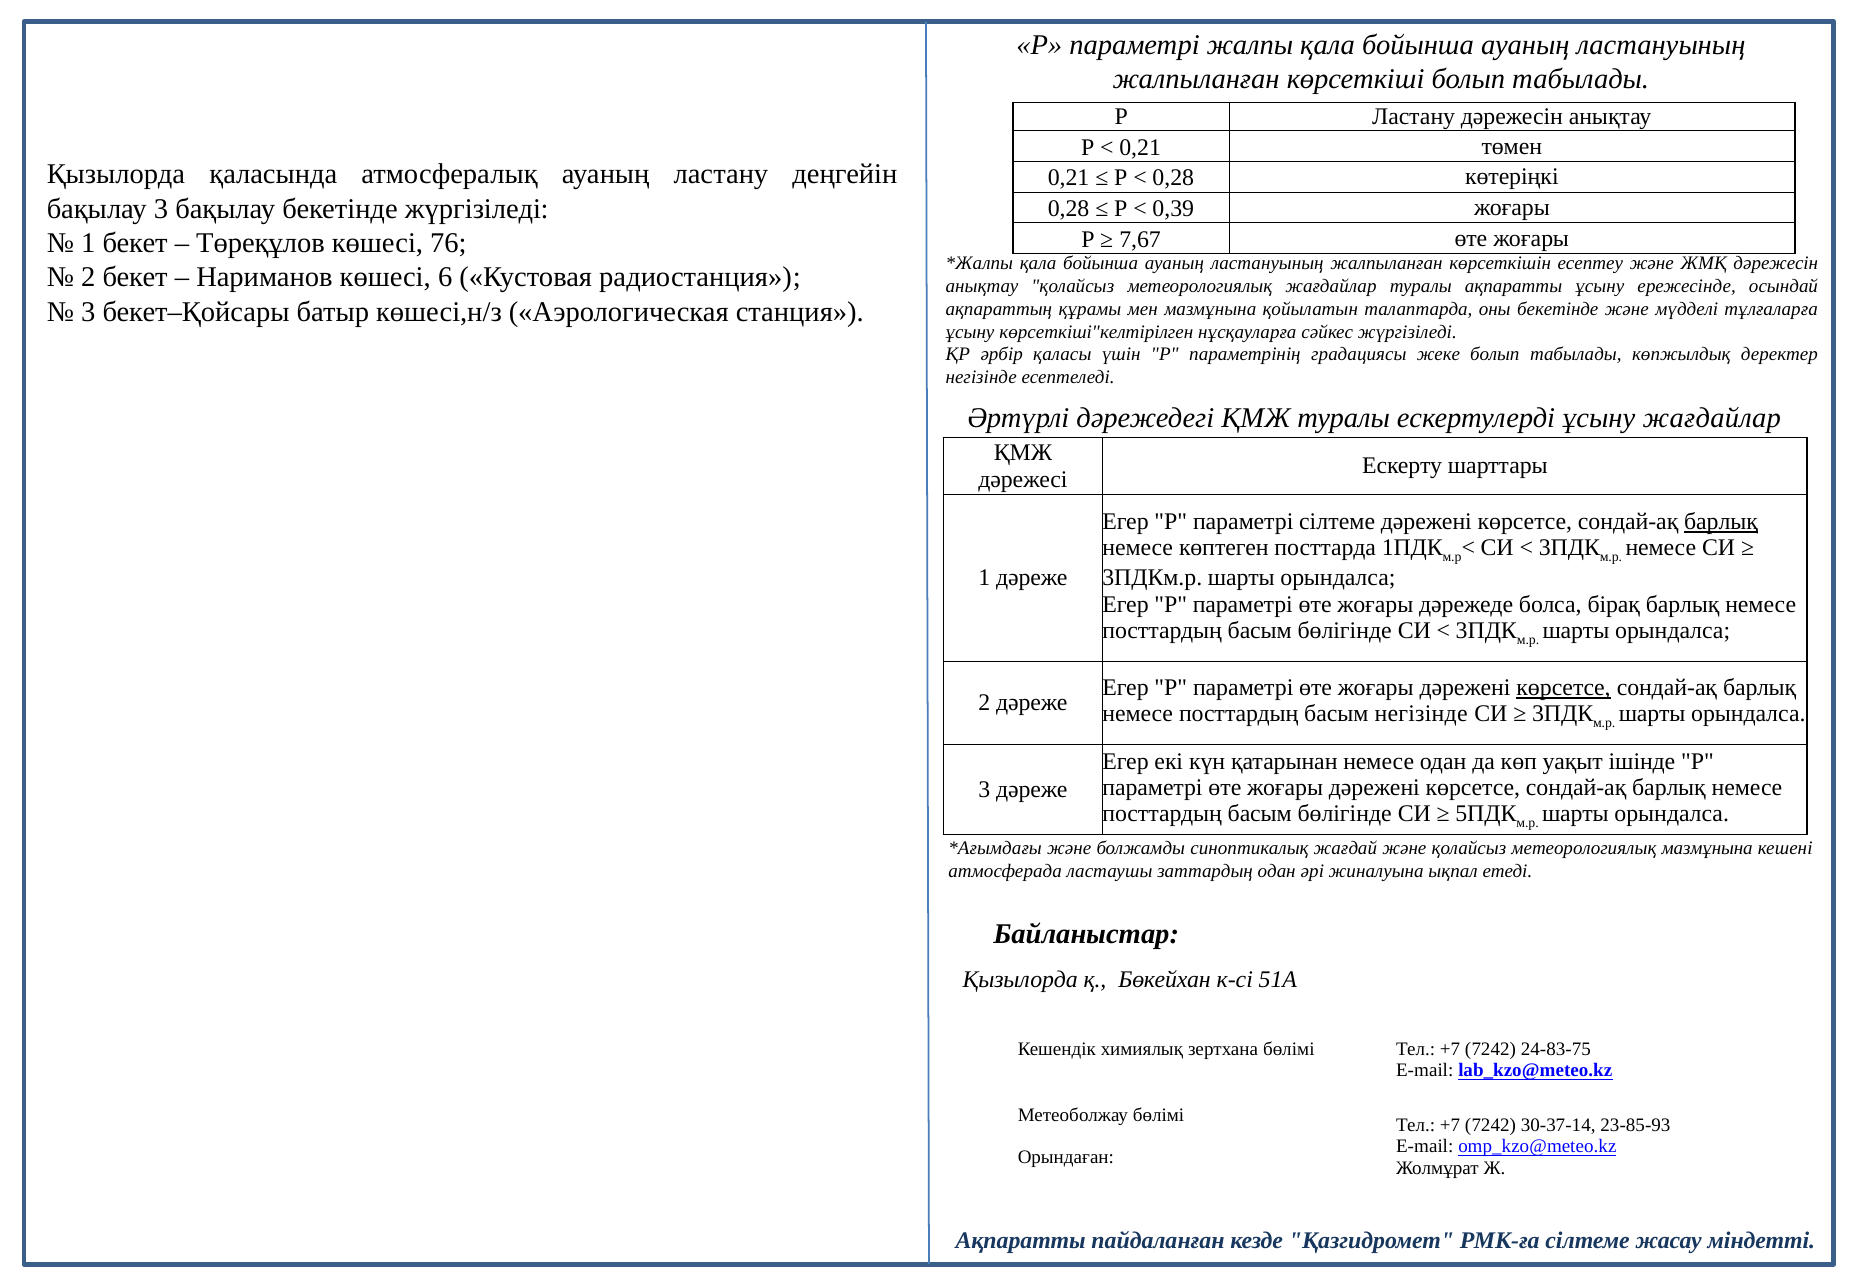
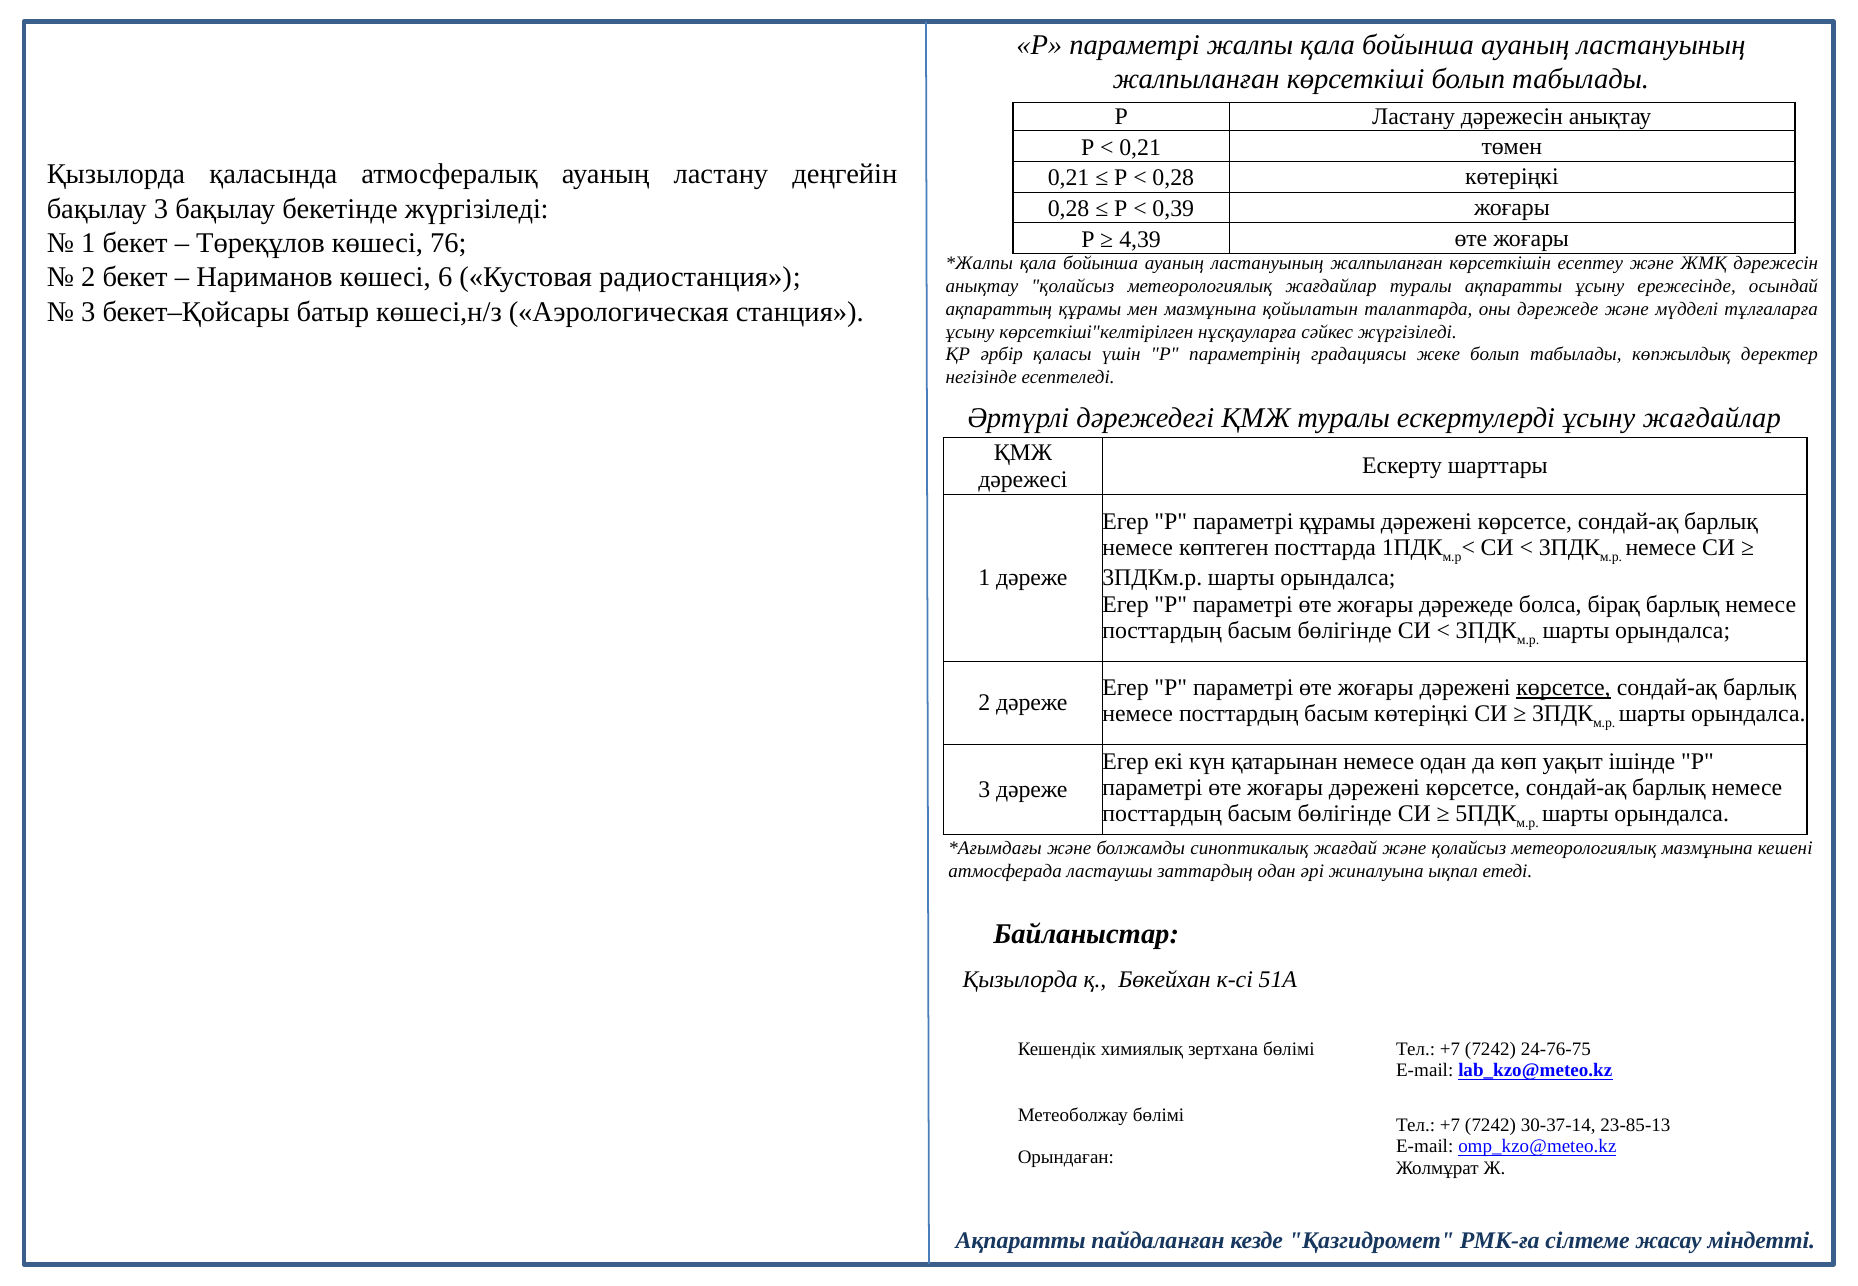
7,67: 7,67 -> 4,39
оны бекетінде: бекетінде -> дәрежеде
параметрі сілтеме: сілтеме -> құрамы
барлық at (1721, 522) underline: present -> none
басым негізінде: негізінде -> көтеріңкі
24-83-75: 24-83-75 -> 24-76-75
23-85-93: 23-85-93 -> 23-85-13
